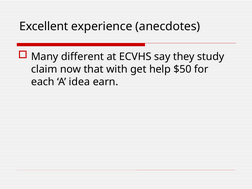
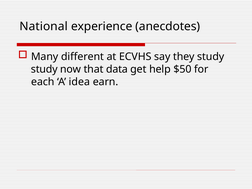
Excellent: Excellent -> National
claim at (44, 69): claim -> study
with: with -> data
